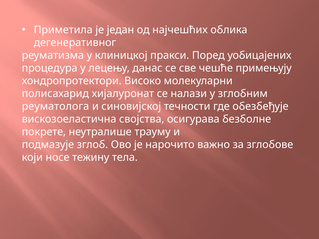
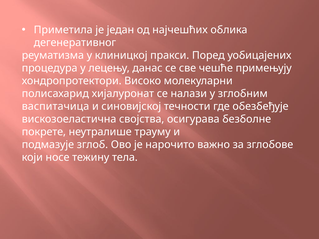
реуматолога: реуматолога -> васпитачица
